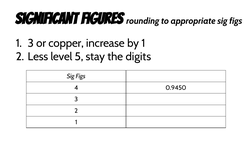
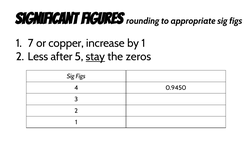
1 3: 3 -> 7
level: level -> after
stay underline: none -> present
digits: digits -> zeros
